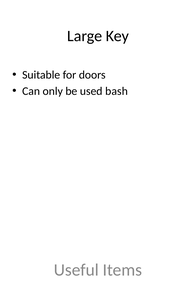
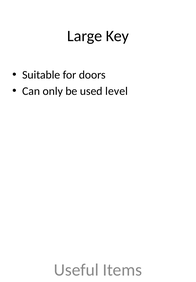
bash: bash -> level
